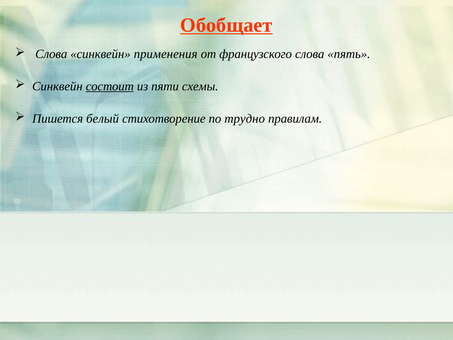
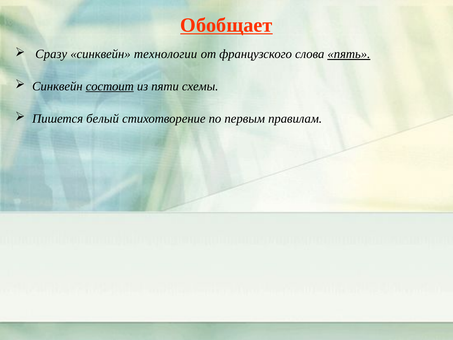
Слова at (51, 54): Слова -> Сразу
применения: применения -> технологии
пять underline: none -> present
трудно: трудно -> первым
